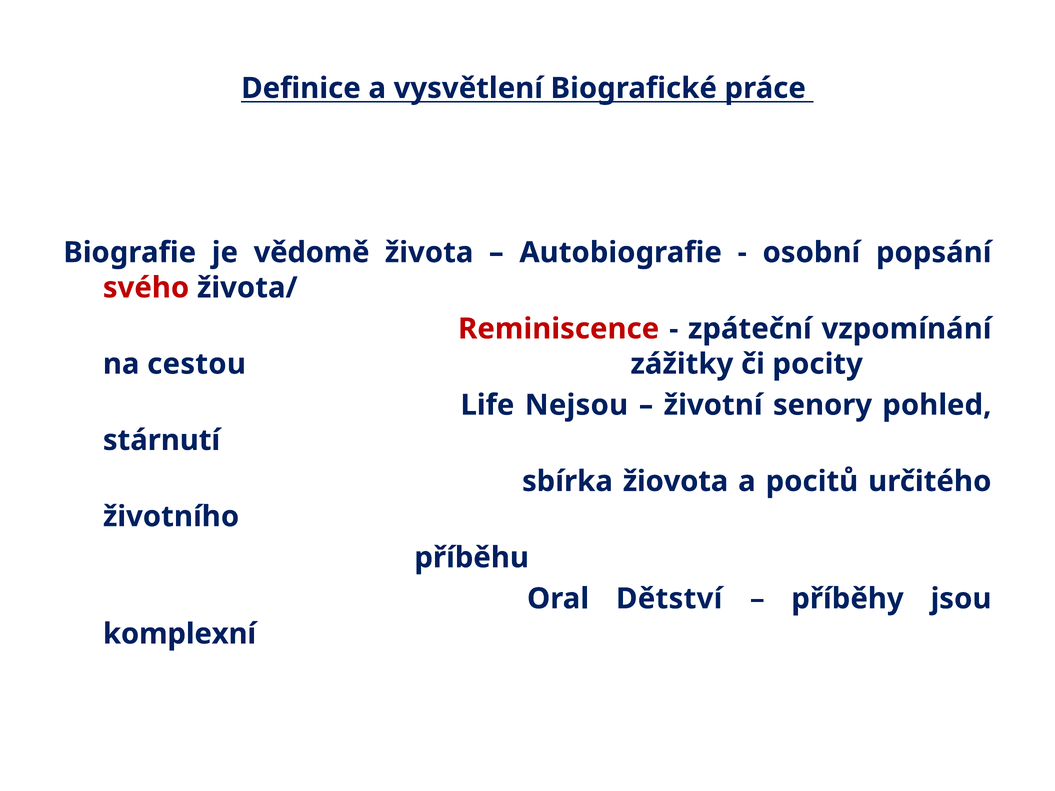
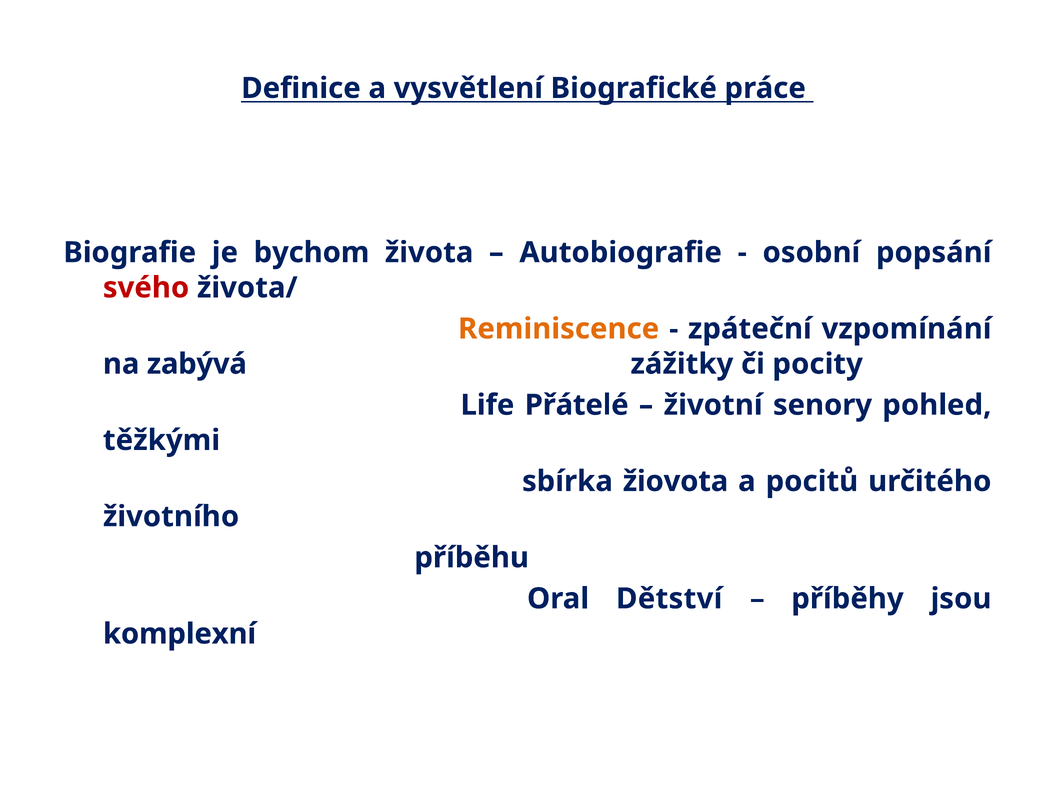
vědomě: vědomě -> bychom
Reminiscence colour: red -> orange
cestou: cestou -> zabývá
Nejsou: Nejsou -> Přátelé
stárnutí: stárnutí -> těžkými
